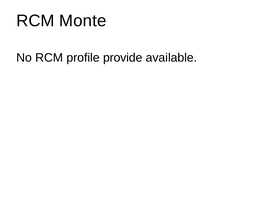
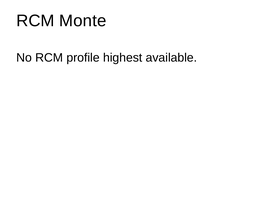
provide: provide -> highest
